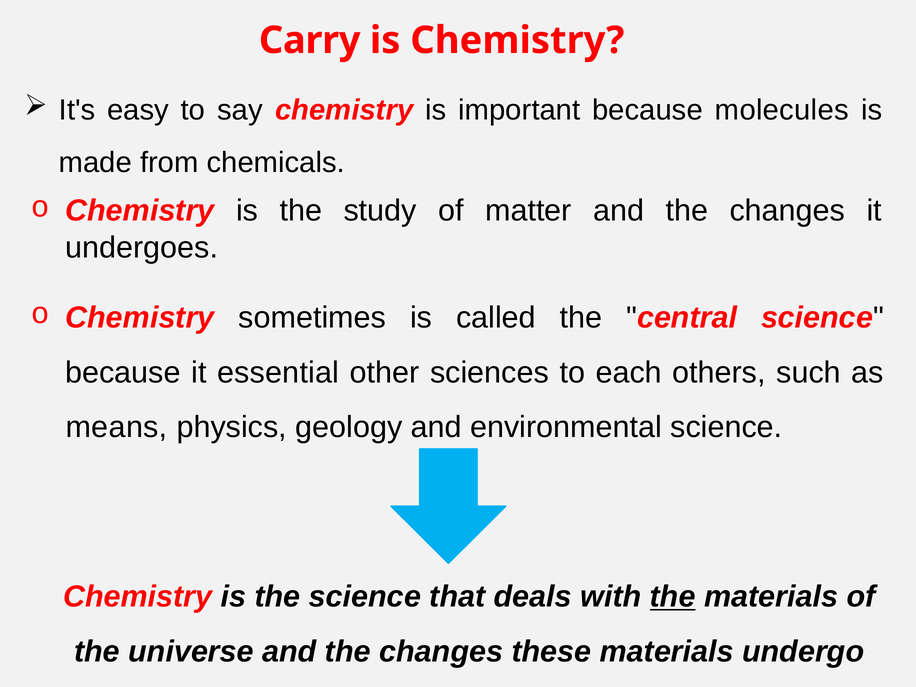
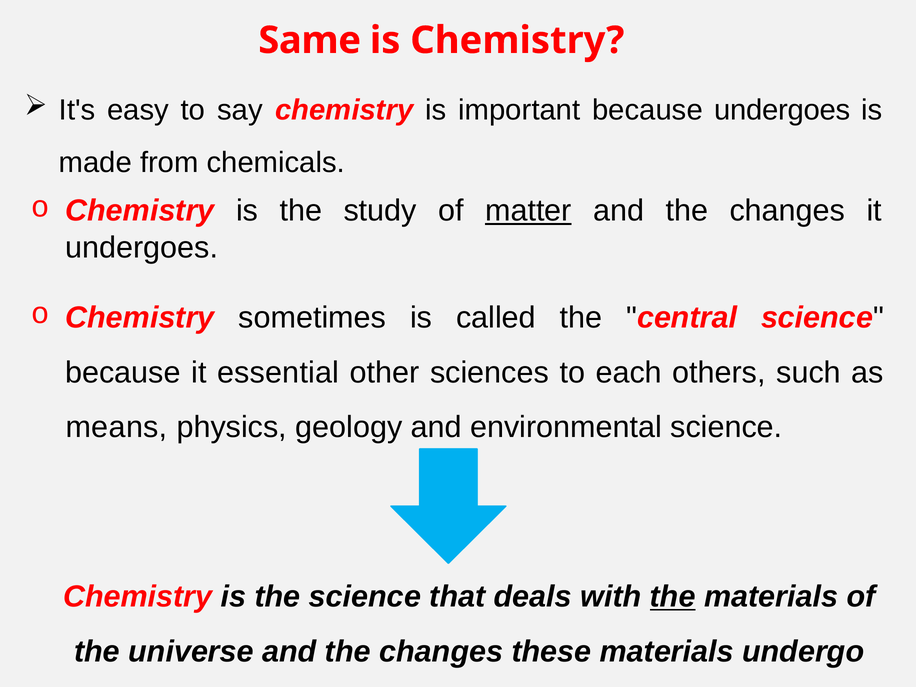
Carry: Carry -> Same
because molecules: molecules -> undergoes
matter underline: none -> present
